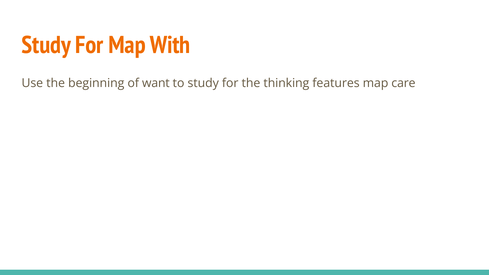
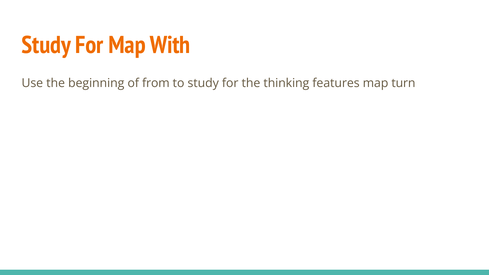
want: want -> from
care: care -> turn
